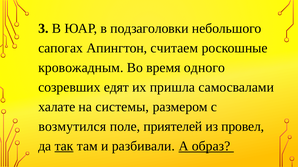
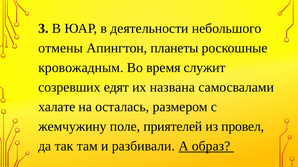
подзаголовки: подзаголовки -> деятельности
сапогах: сапогах -> отмены
считаем: считаем -> планеты
одного: одного -> служит
пришла: пришла -> названа
системы: системы -> осталась
возмутился: возмутился -> жемчужину
так underline: present -> none
